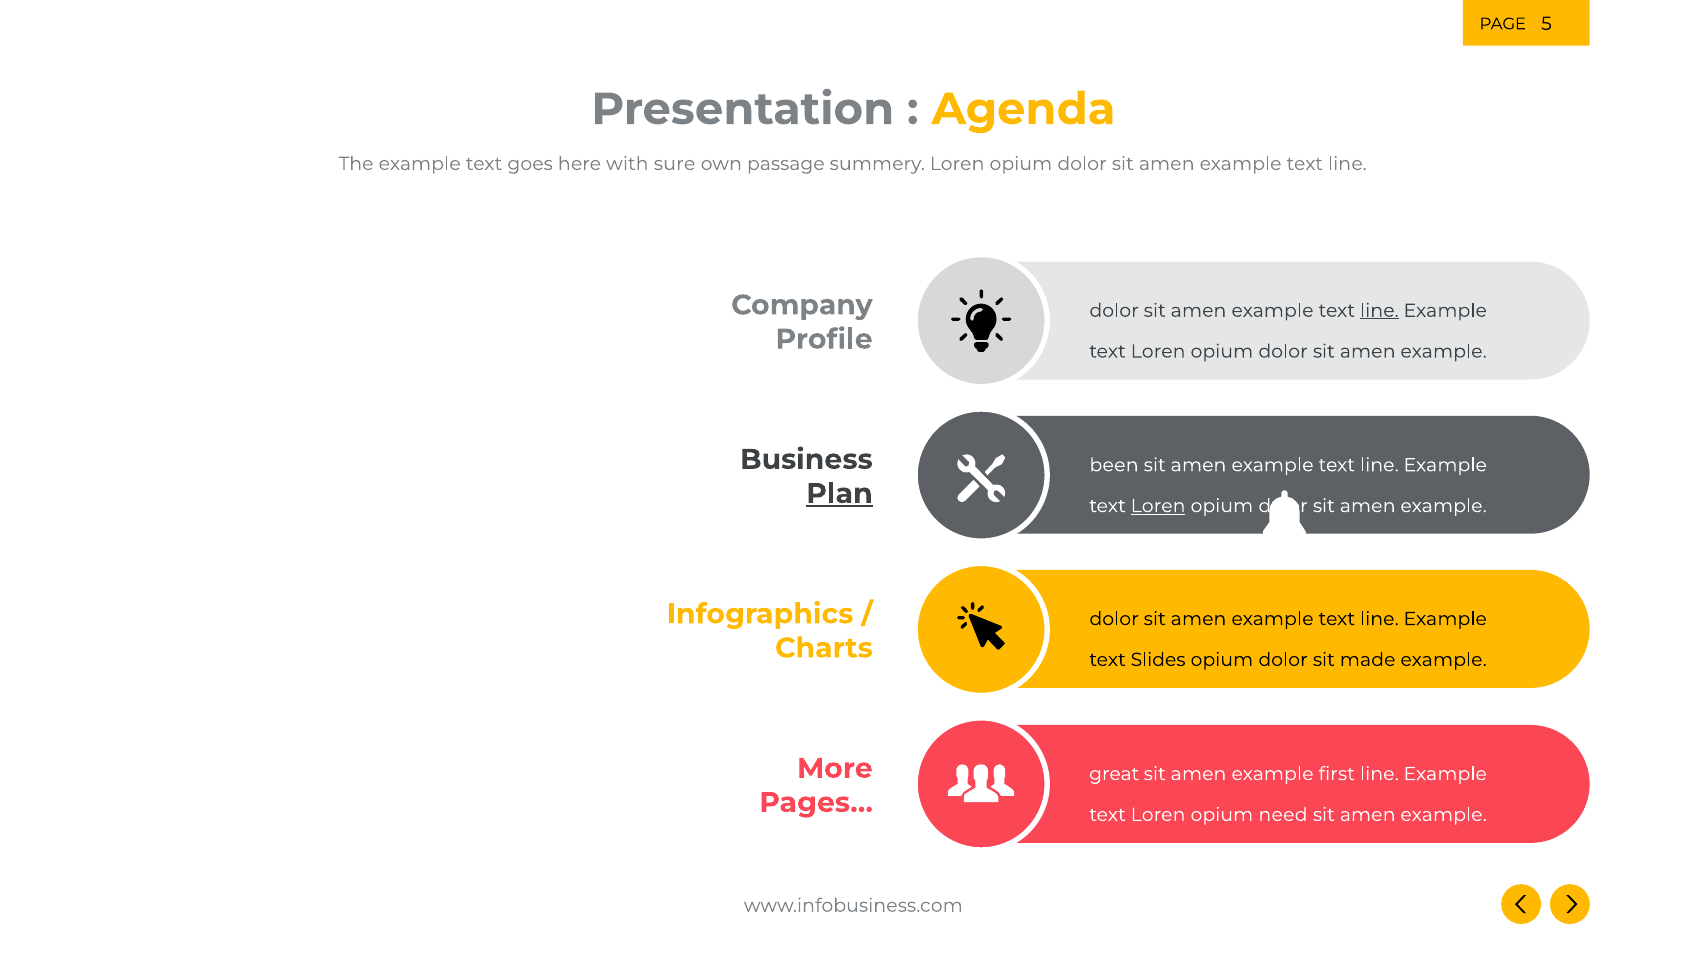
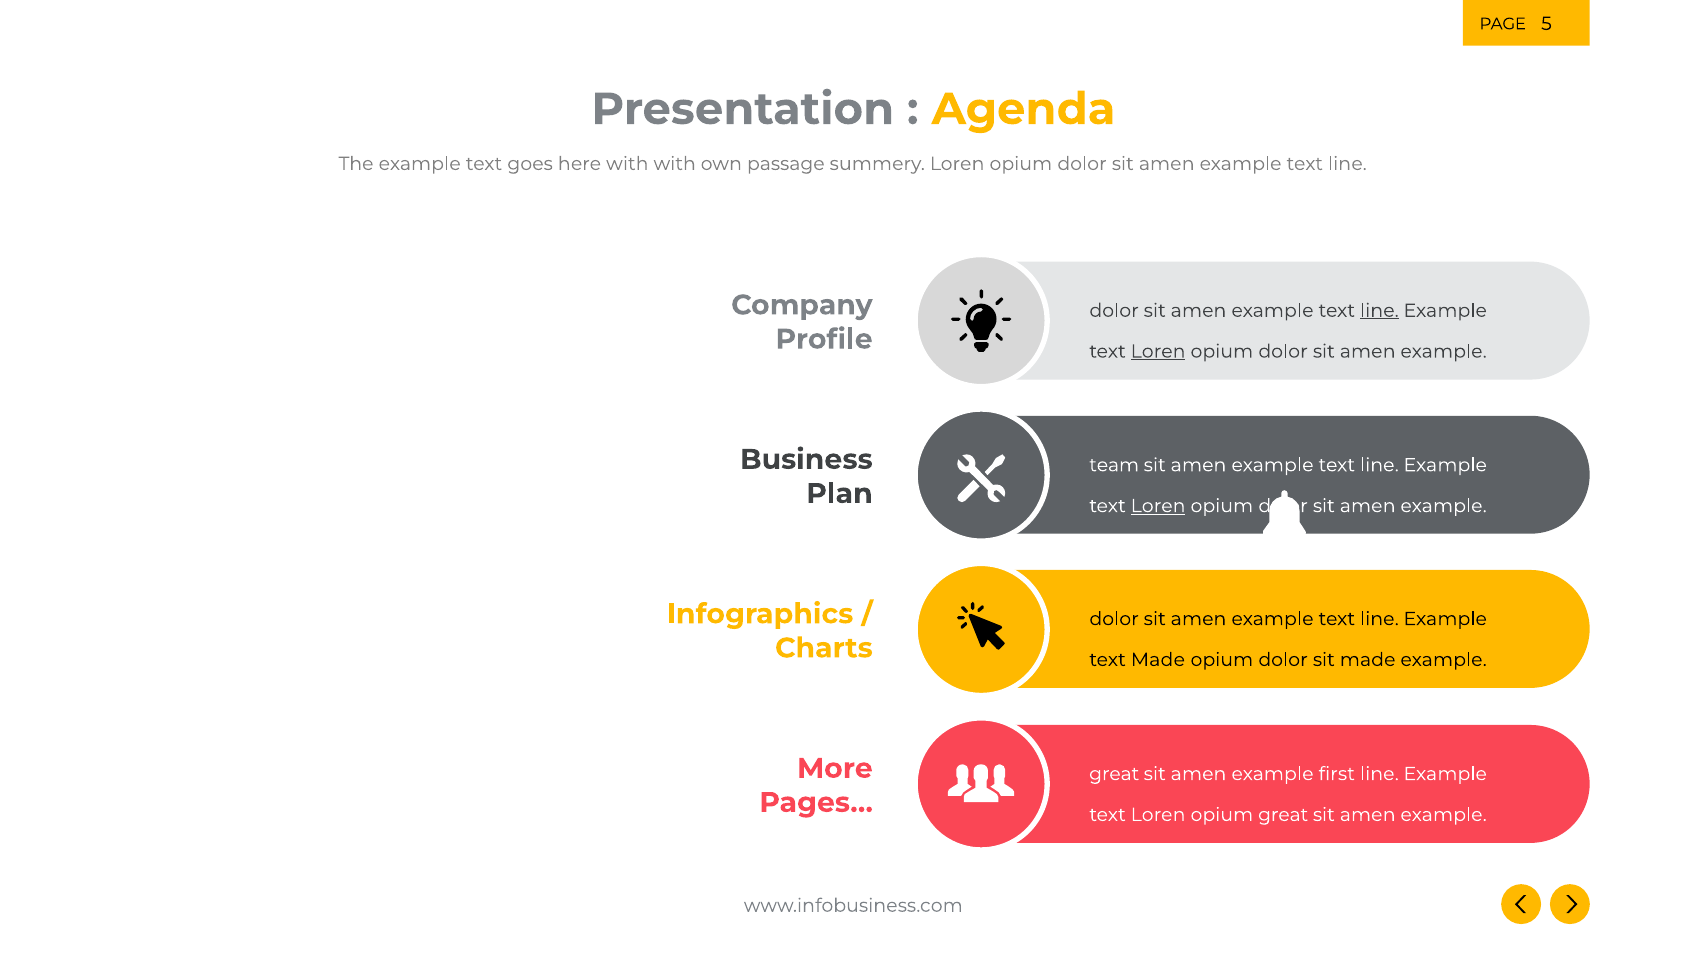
with sure: sure -> with
Loren at (1158, 351) underline: none -> present
been: been -> team
Plan underline: present -> none
text Slides: Slides -> Made
opium need: need -> great
